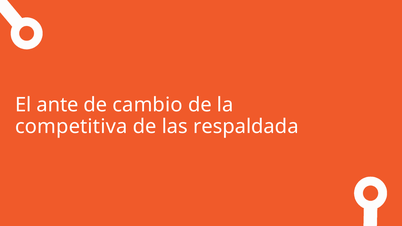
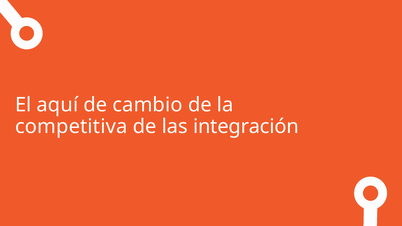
ante: ante -> aquí
respaldada: respaldada -> integración
